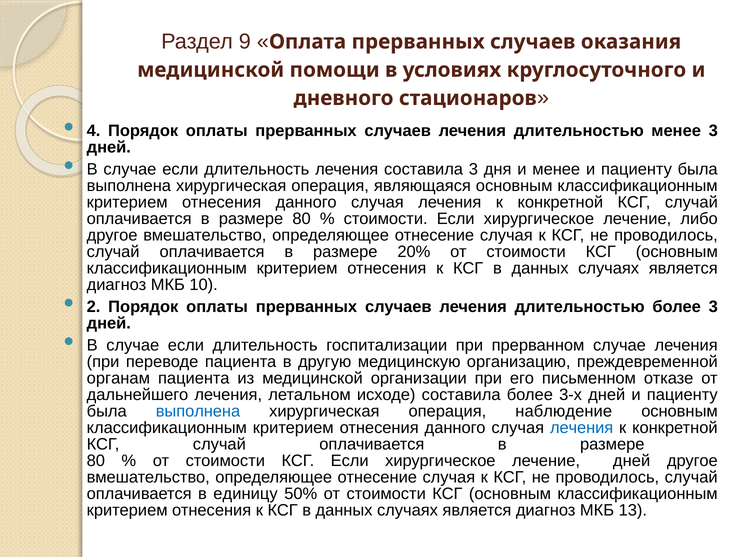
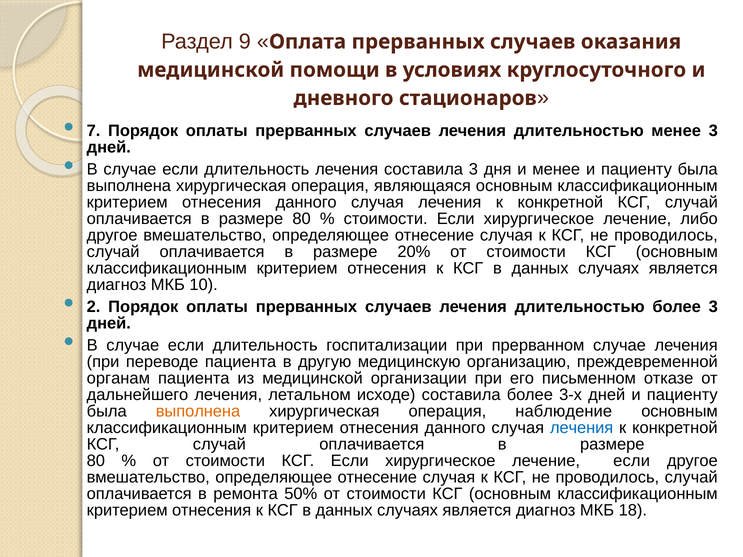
4: 4 -> 7
выполнена at (198, 411) colour: blue -> orange
лечение дней: дней -> если
единицу: единицу -> ремонта
13: 13 -> 18
